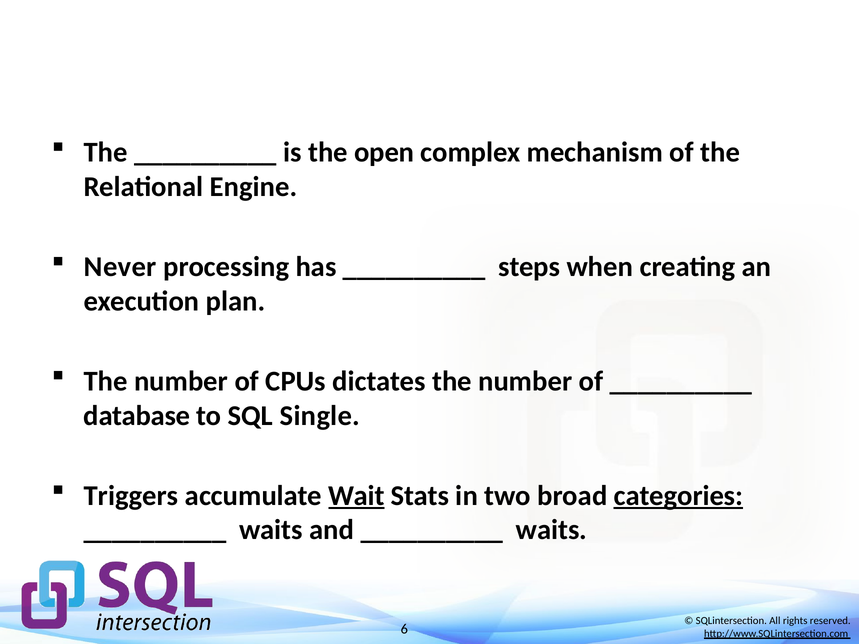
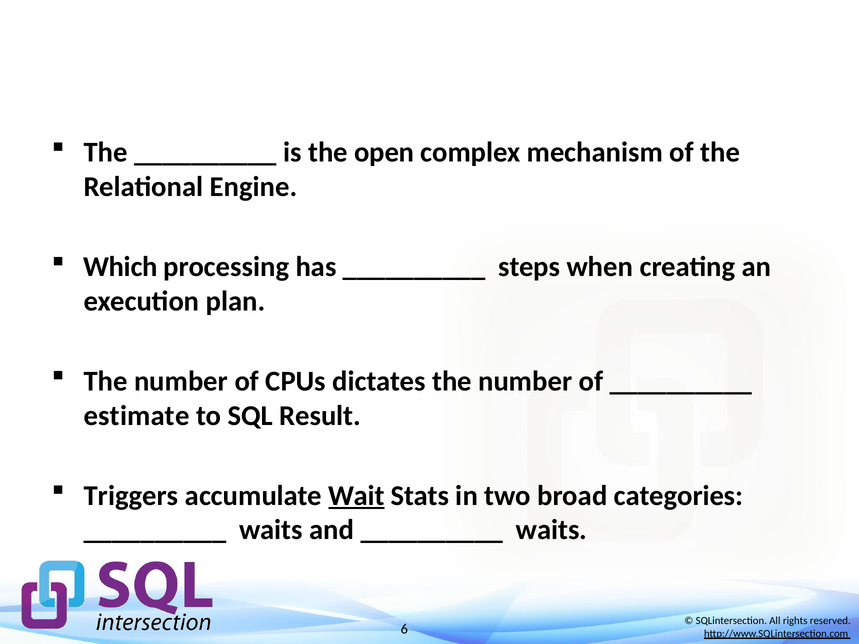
Never: Never -> Which
database: database -> estimate
Single: Single -> Result
categories underline: present -> none
